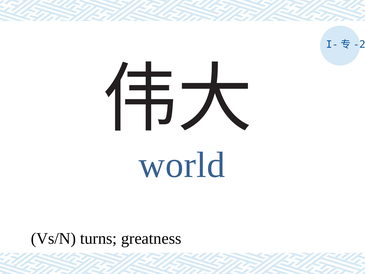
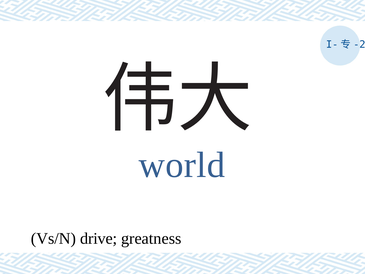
turns: turns -> drive
